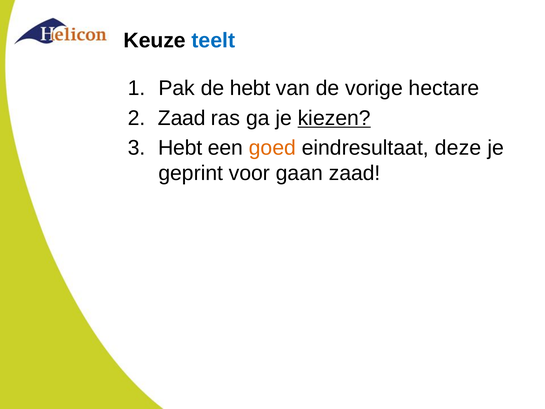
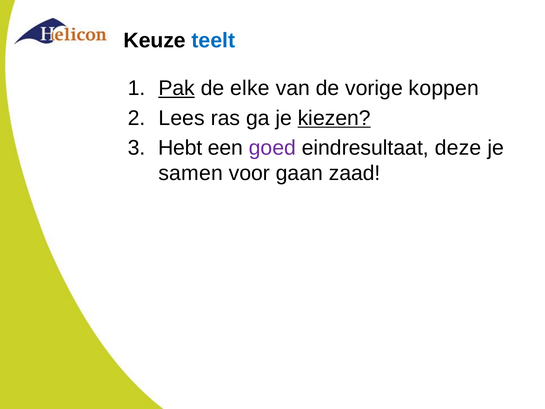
Pak underline: none -> present
de hebt: hebt -> elke
hectare: hectare -> koppen
Zaad at (182, 118): Zaad -> Lees
goed colour: orange -> purple
geprint: geprint -> samen
